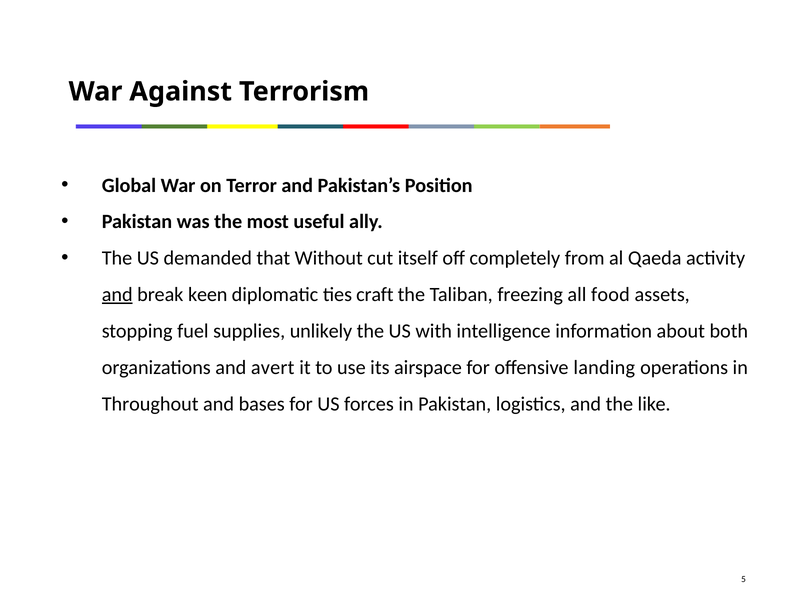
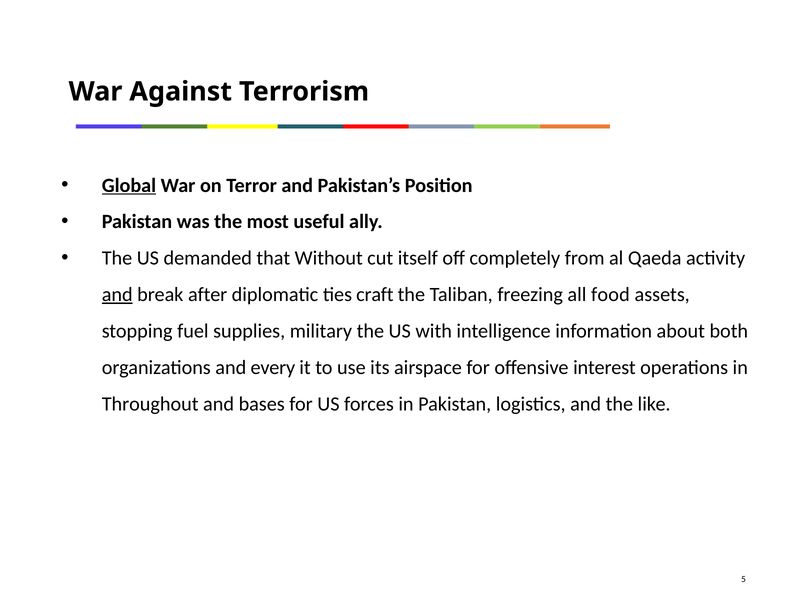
Global underline: none -> present
keen: keen -> after
unlikely: unlikely -> military
avert: avert -> every
landing: landing -> interest
